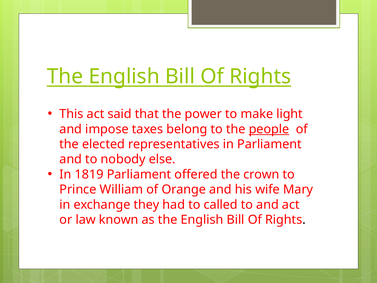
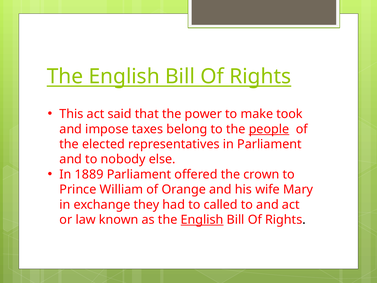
light: light -> took
1819: 1819 -> 1889
English at (202, 219) underline: none -> present
